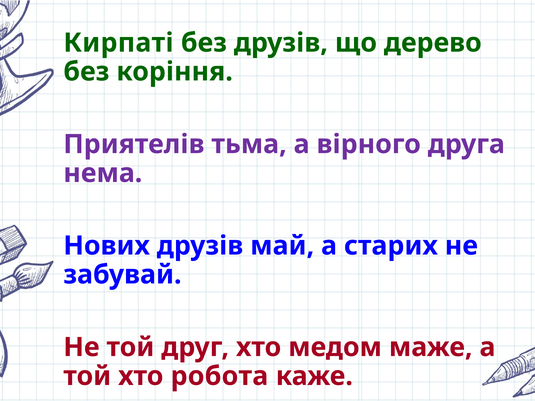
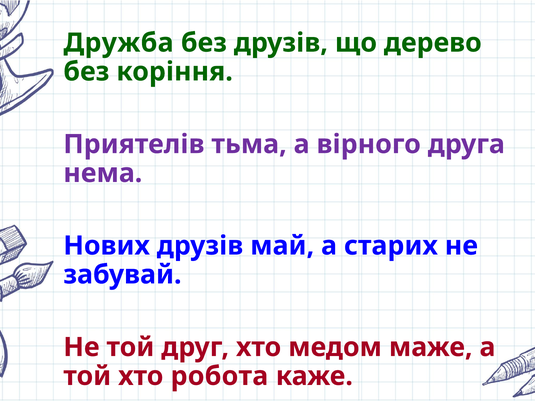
Кирпаті: Кирпаті -> Дружба
